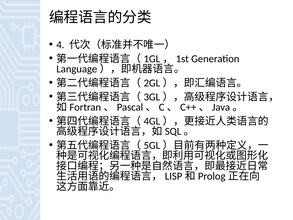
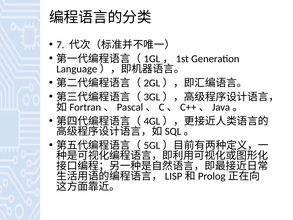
4: 4 -> 7
